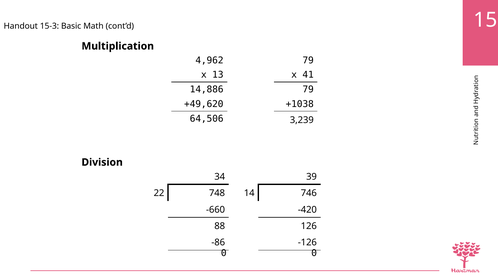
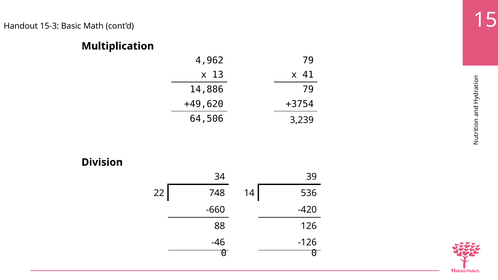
+1038: +1038 -> +3754
746: 746 -> 536
-86: -86 -> -46
